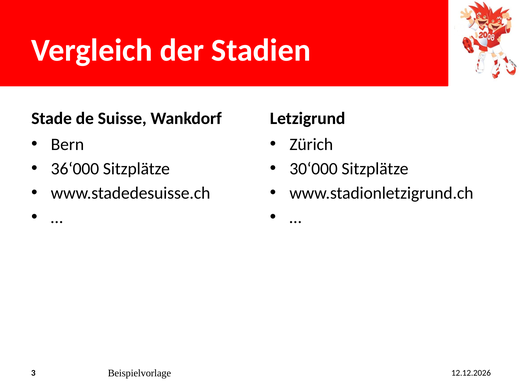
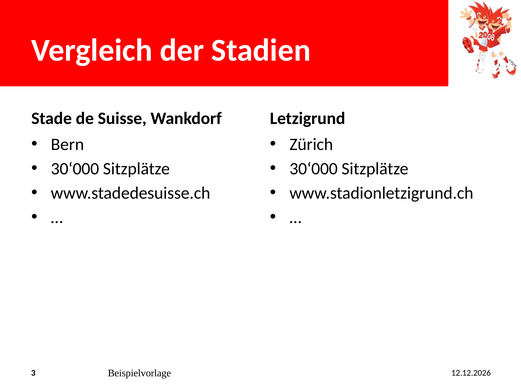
36‘000 at (75, 169): 36‘000 -> 30‘000
